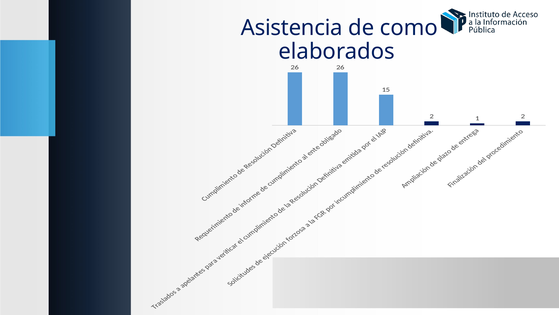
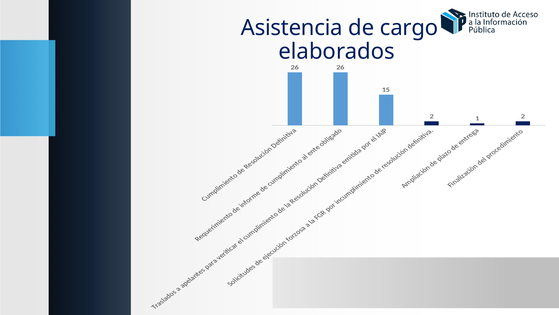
como: como -> cargo
